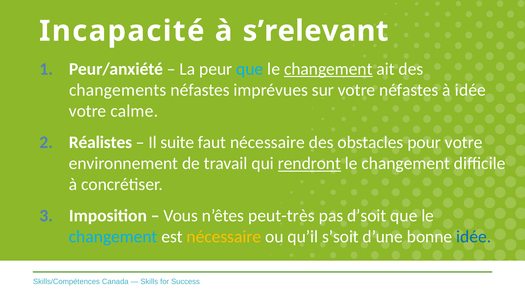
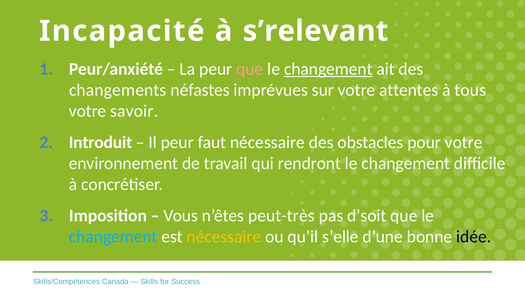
que at (250, 69) colour: light blue -> pink
votre néfastes: néfastes -> attentes
à idée: idée -> tous
calme: calme -> savoir
Réalistes: Réalistes -> Introduit
Il suite: suite -> peur
rendront underline: present -> none
s’soit: s’soit -> s’elle
idée at (474, 236) colour: blue -> black
